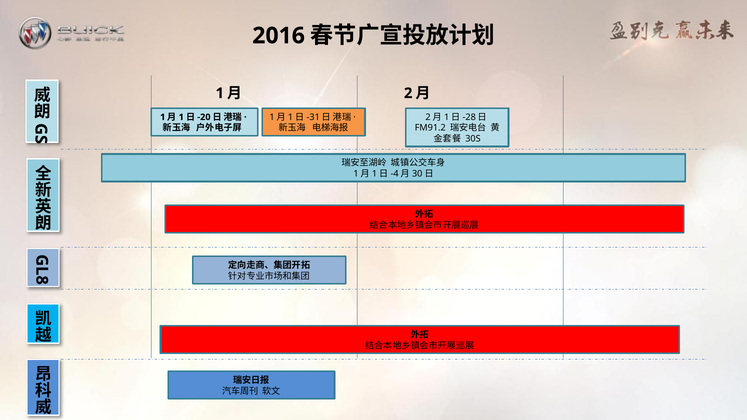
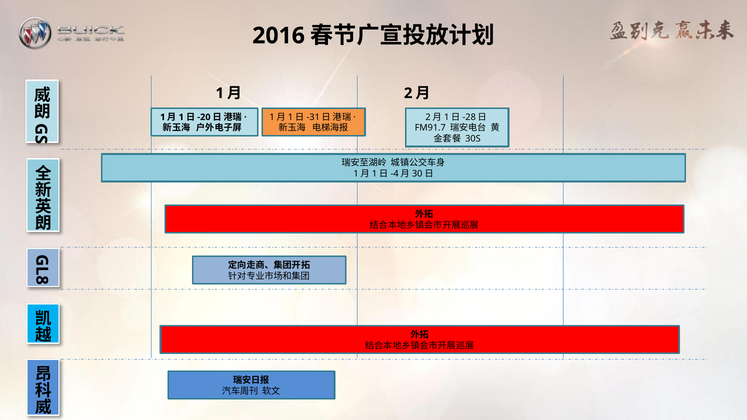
FM91.2: FM91.2 -> FM91.7
